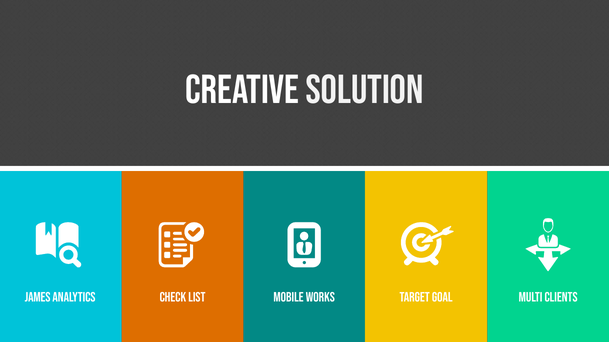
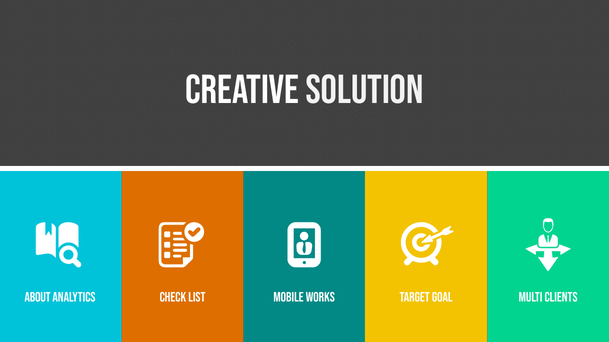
JAMES: JAMES -> ABOUT
